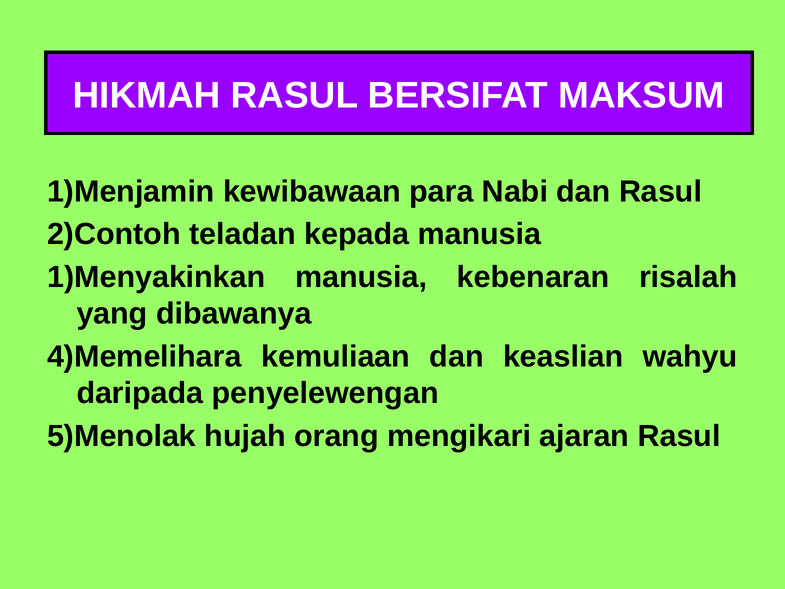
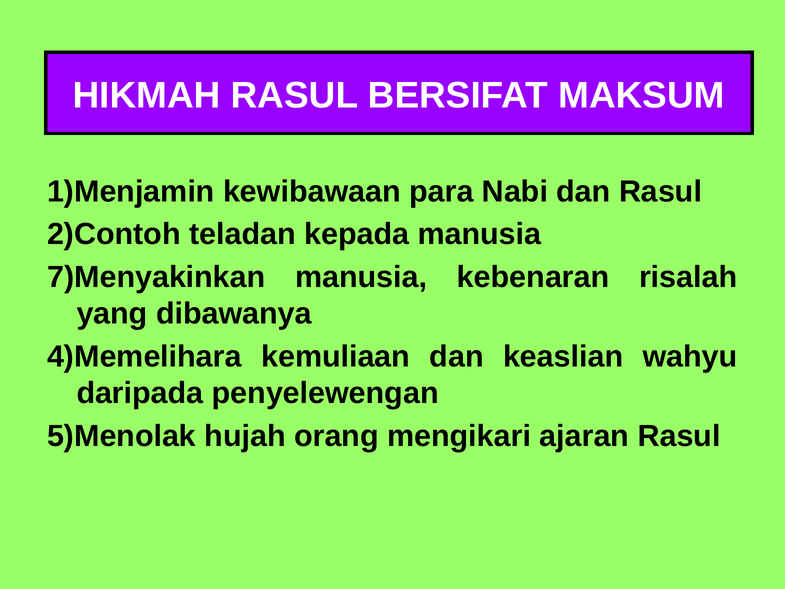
1)Menyakinkan: 1)Menyakinkan -> 7)Menyakinkan
